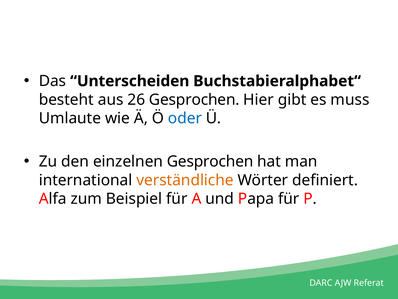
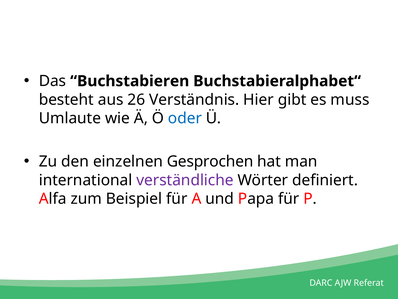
Unterscheiden: Unterscheiden -> Buchstabieren
26 Gesprochen: Gesprochen -> Verständnis
verständliche colour: orange -> purple
